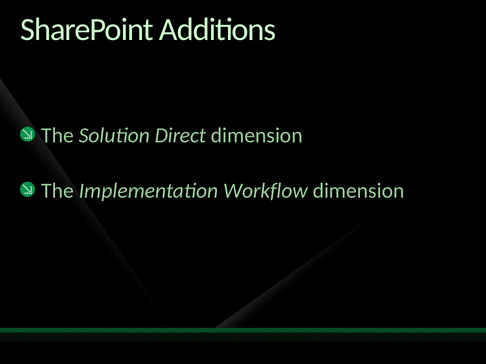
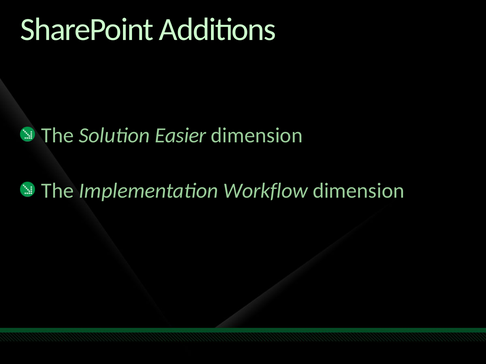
Direct: Direct -> Easier
